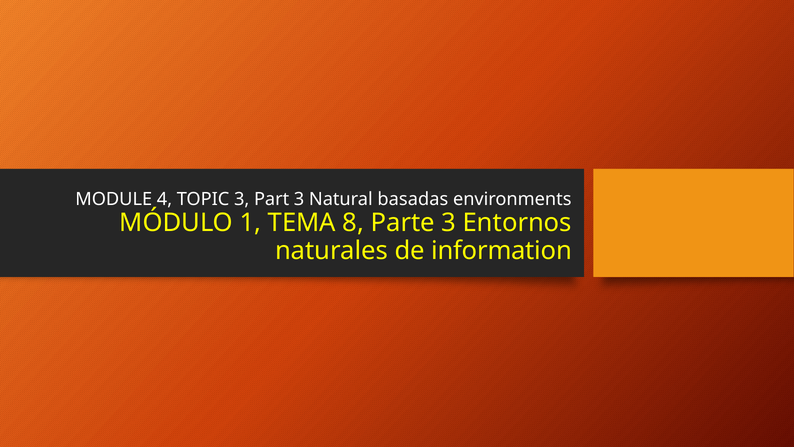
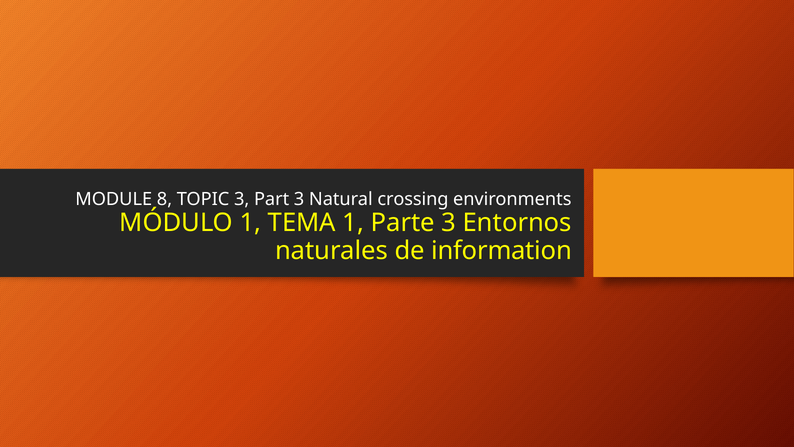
4: 4 -> 8
basadas: basadas -> crossing
TEMA 8: 8 -> 1
